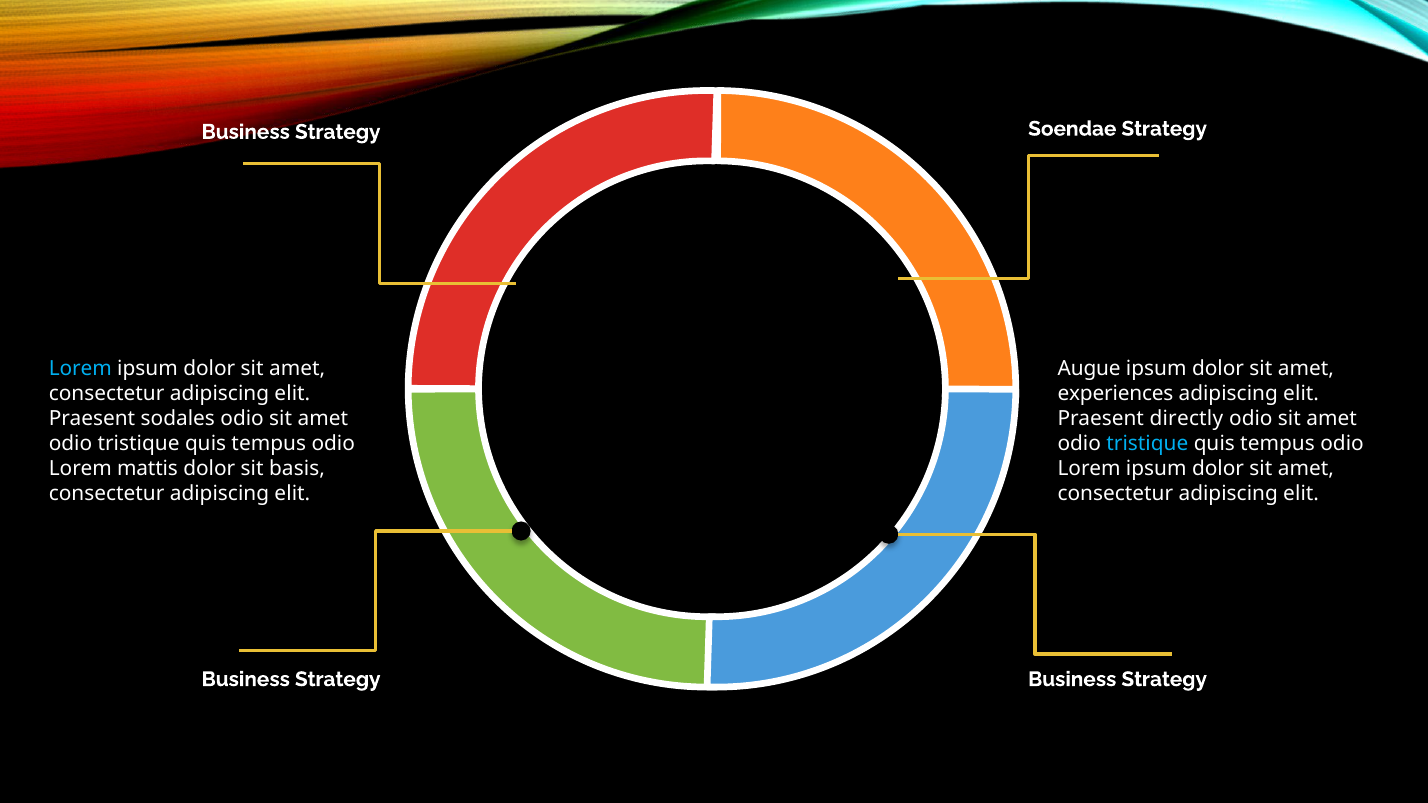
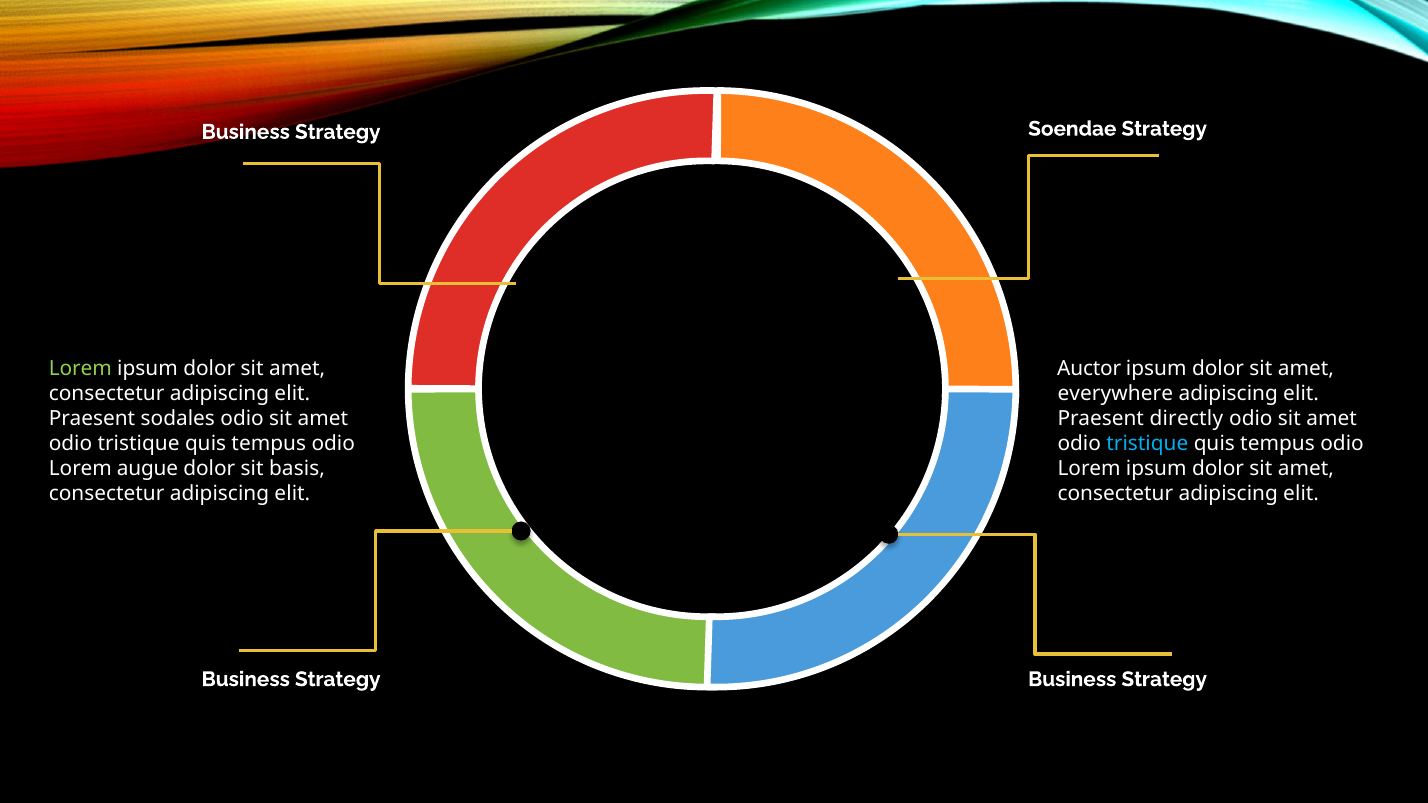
Lorem at (80, 368) colour: light blue -> light green
Augue: Augue -> Auctor
experiences: experiences -> everywhere
mattis: mattis -> augue
